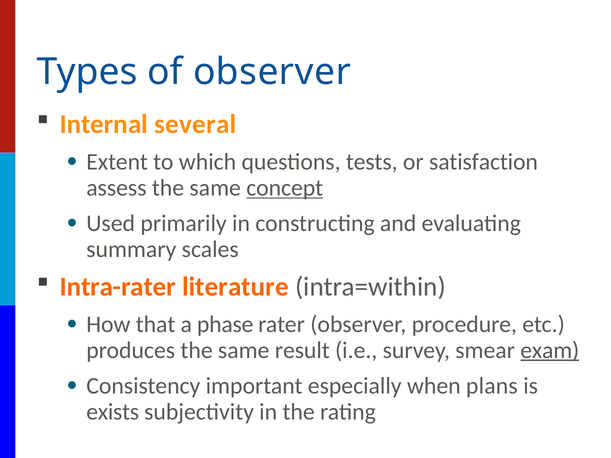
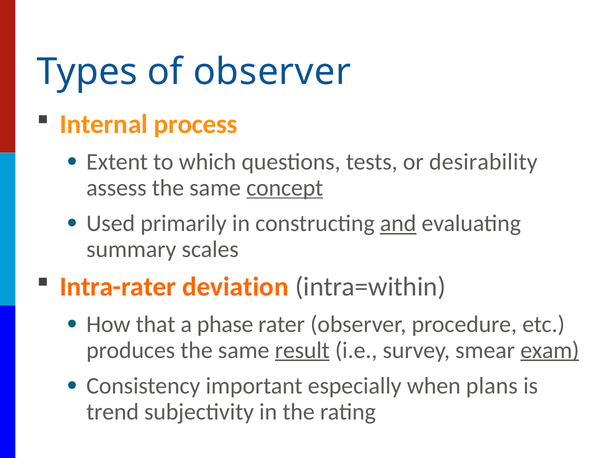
several: several -> process
satisfaction: satisfaction -> desirability
and underline: none -> present
literature: literature -> deviation
result underline: none -> present
exists: exists -> trend
